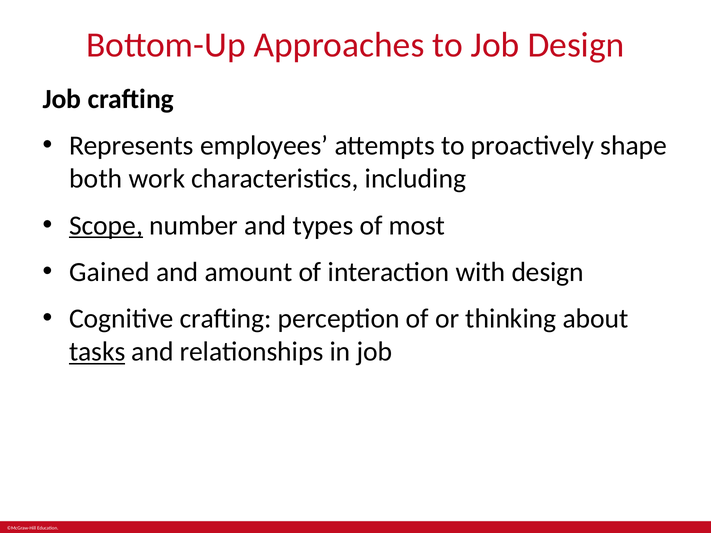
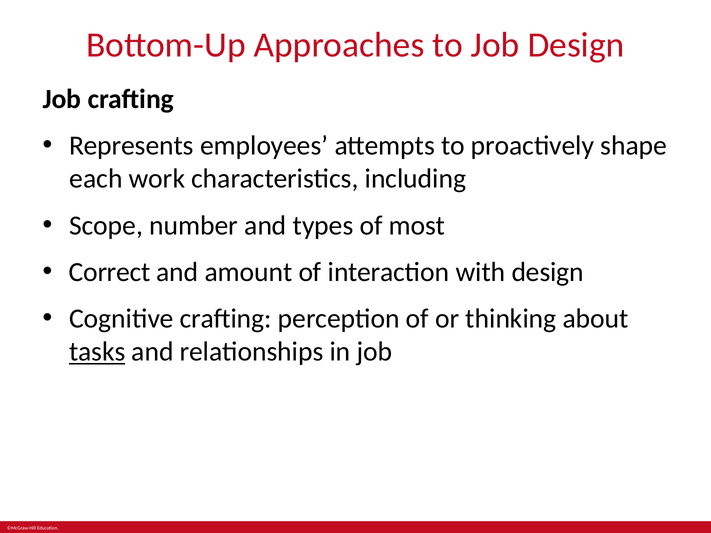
both: both -> each
Scope underline: present -> none
Gained: Gained -> Correct
